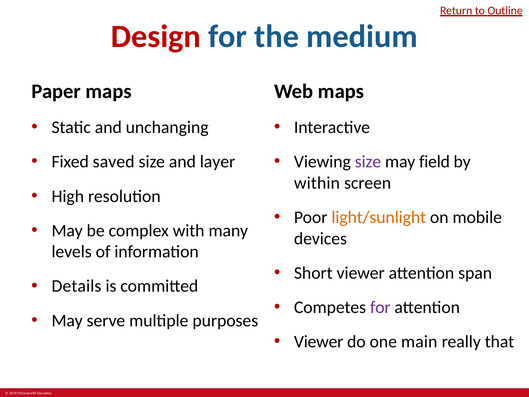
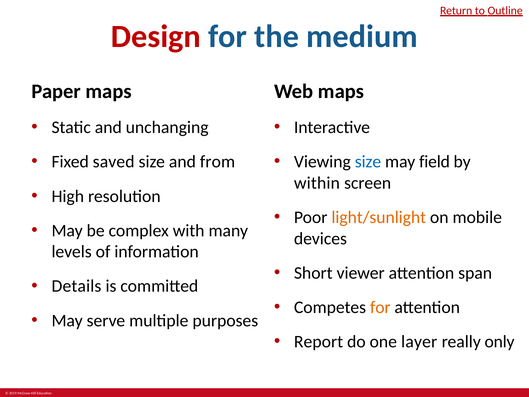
layer: layer -> from
size at (368, 162) colour: purple -> blue
for at (380, 307) colour: purple -> orange
Viewer at (319, 342): Viewer -> Report
main: main -> layer
that: that -> only
